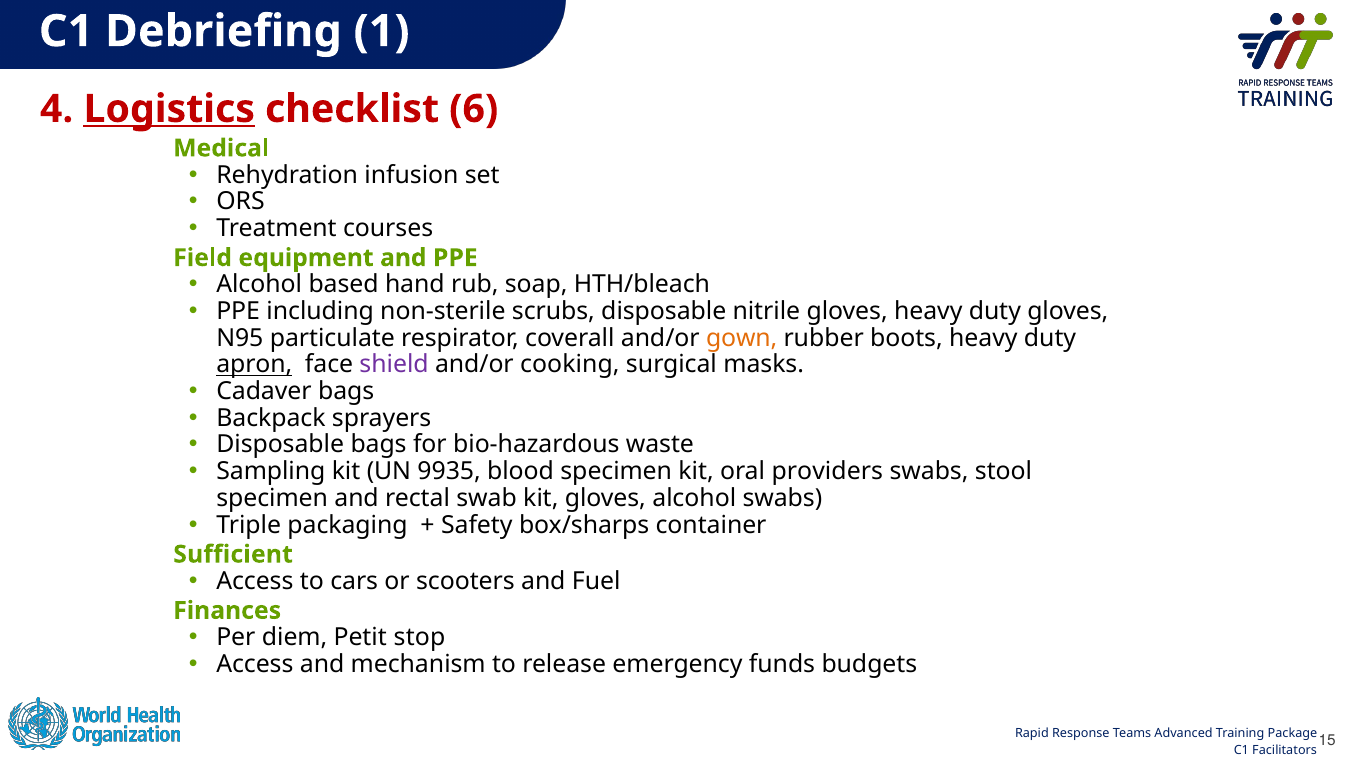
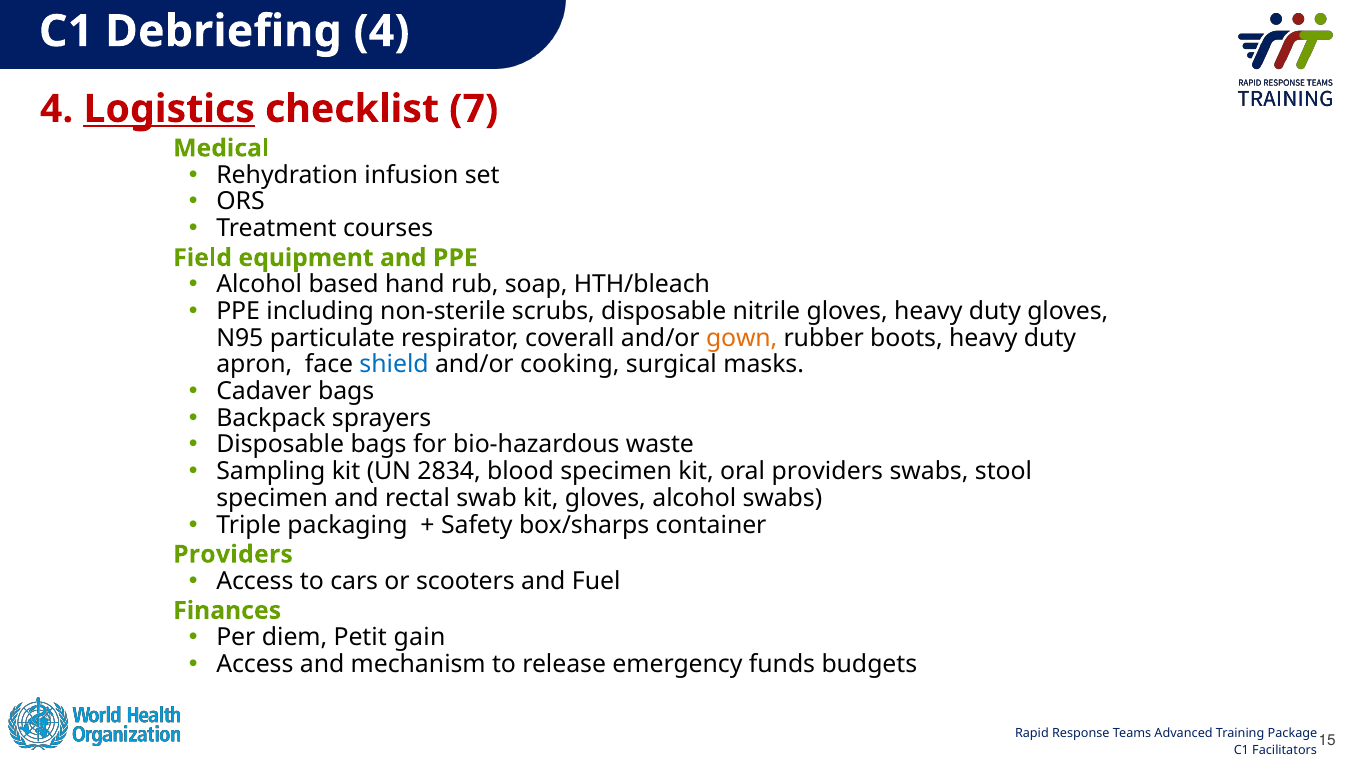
Debriefing 1: 1 -> 4
6: 6 -> 7
apron underline: present -> none
shield colour: purple -> blue
9935: 9935 -> 2834
Sufficient at (233, 555): Sufficient -> Providers
stop: stop -> gain
